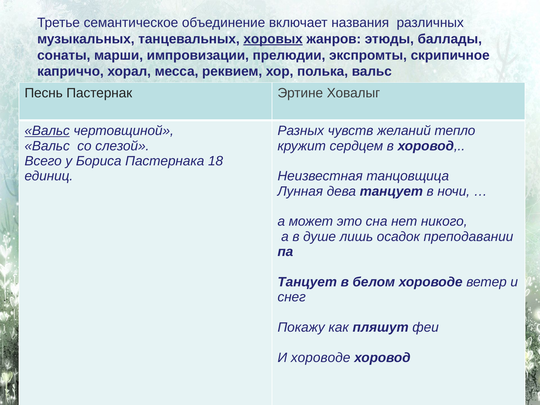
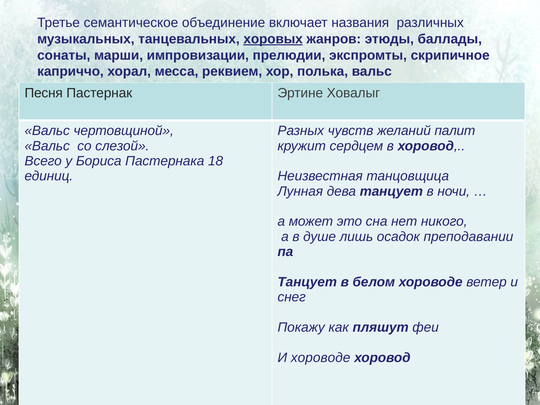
Песнь: Песнь -> Песня
Вальс at (47, 131) underline: present -> none
тепло: тепло -> палит
